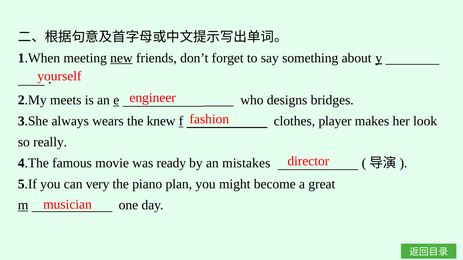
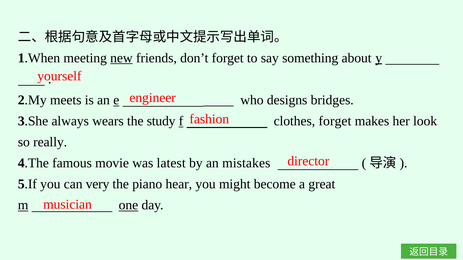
knew: knew -> study
clothes player: player -> forget
ready: ready -> latest
plan: plan -> hear
one underline: none -> present
